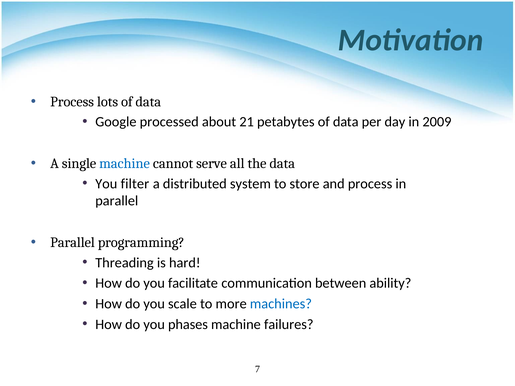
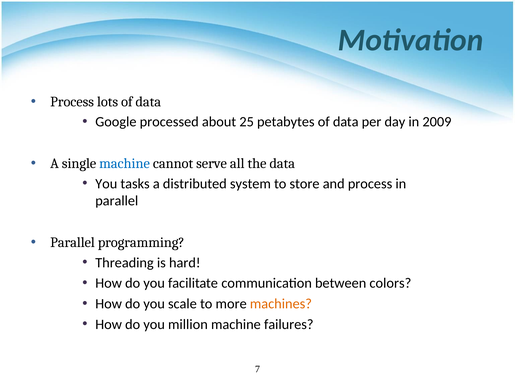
21: 21 -> 25
filter: filter -> tasks
ability: ability -> colors
machines colour: blue -> orange
phases: phases -> million
